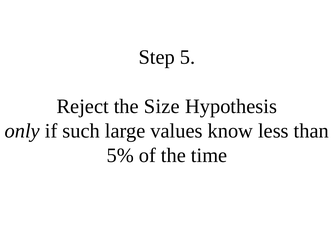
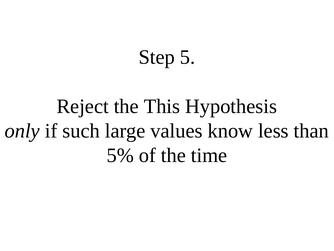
Size: Size -> This
